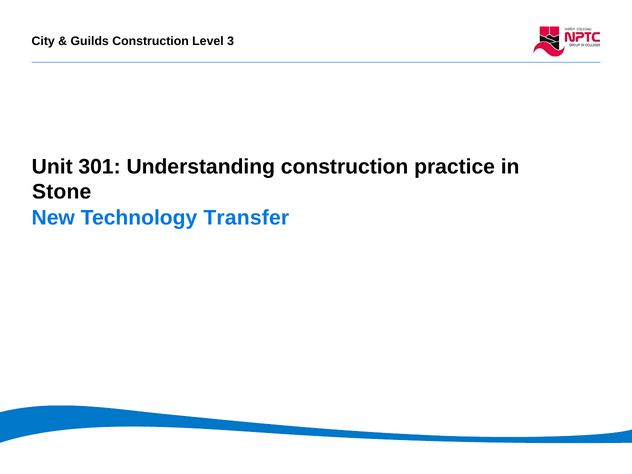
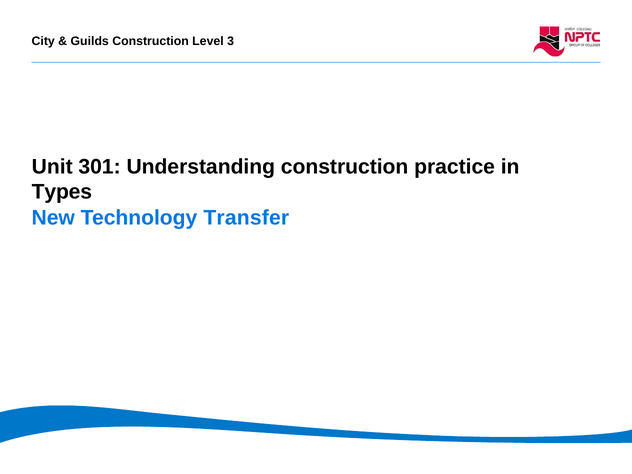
Stone: Stone -> Types
